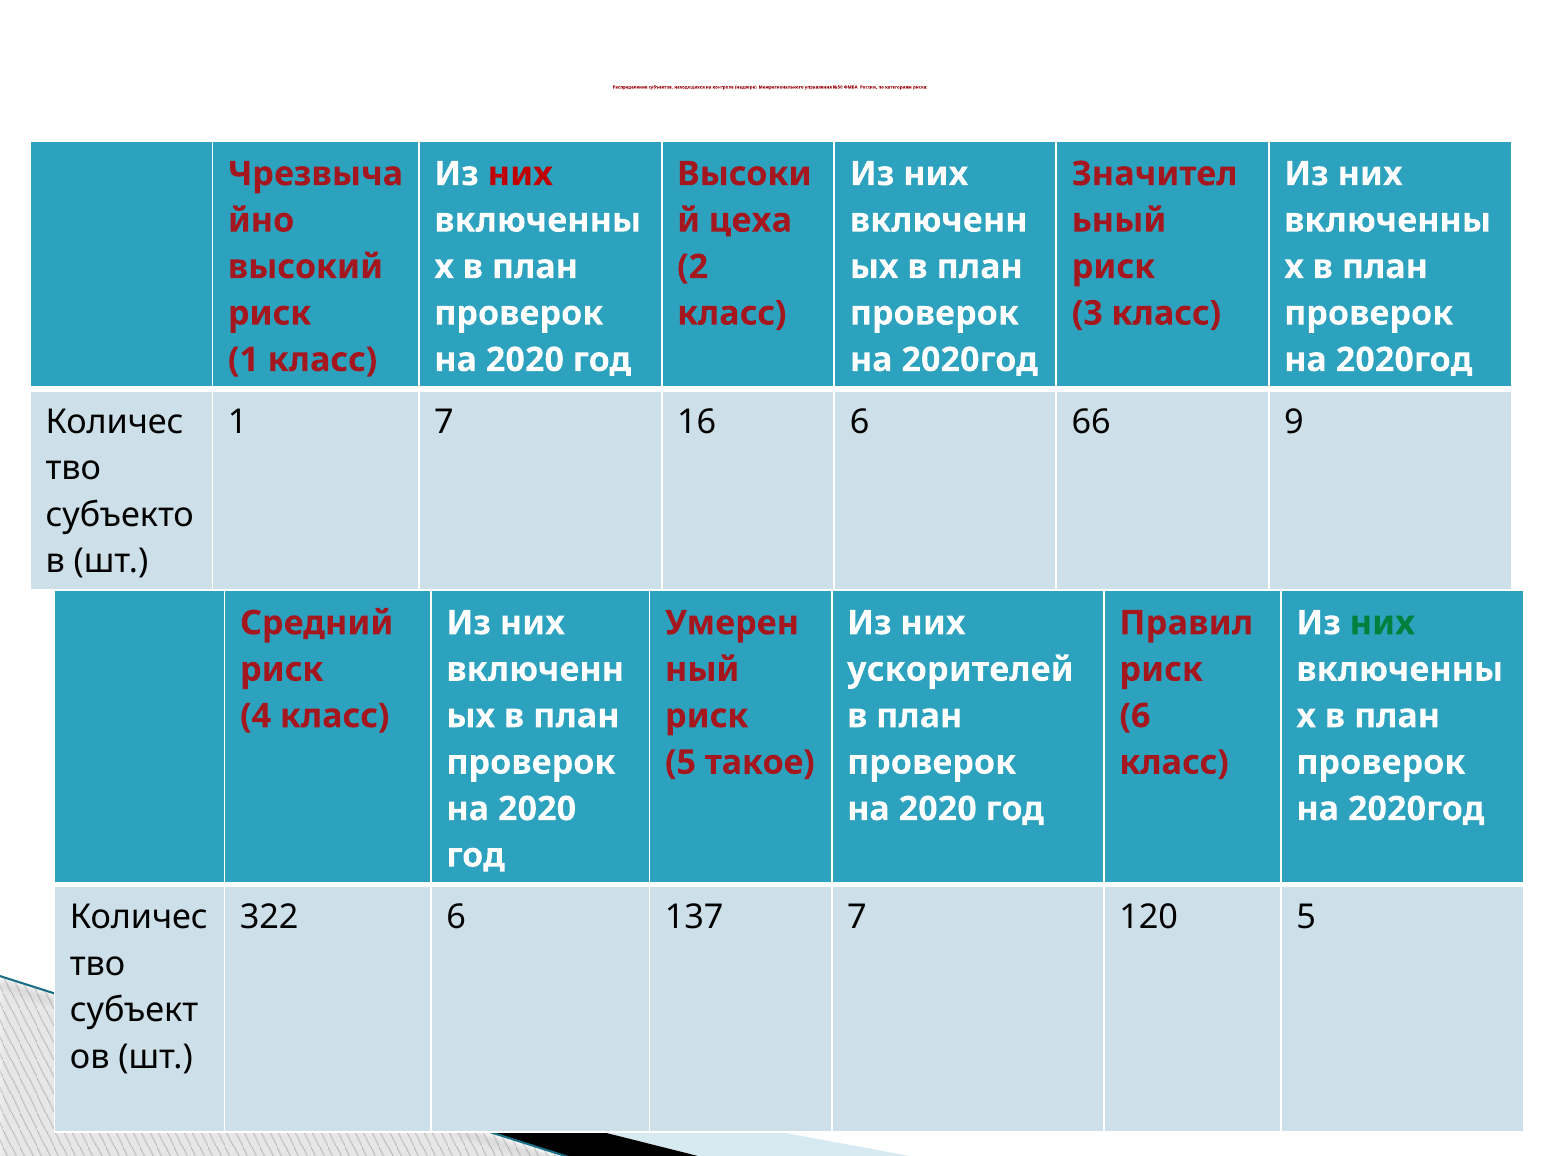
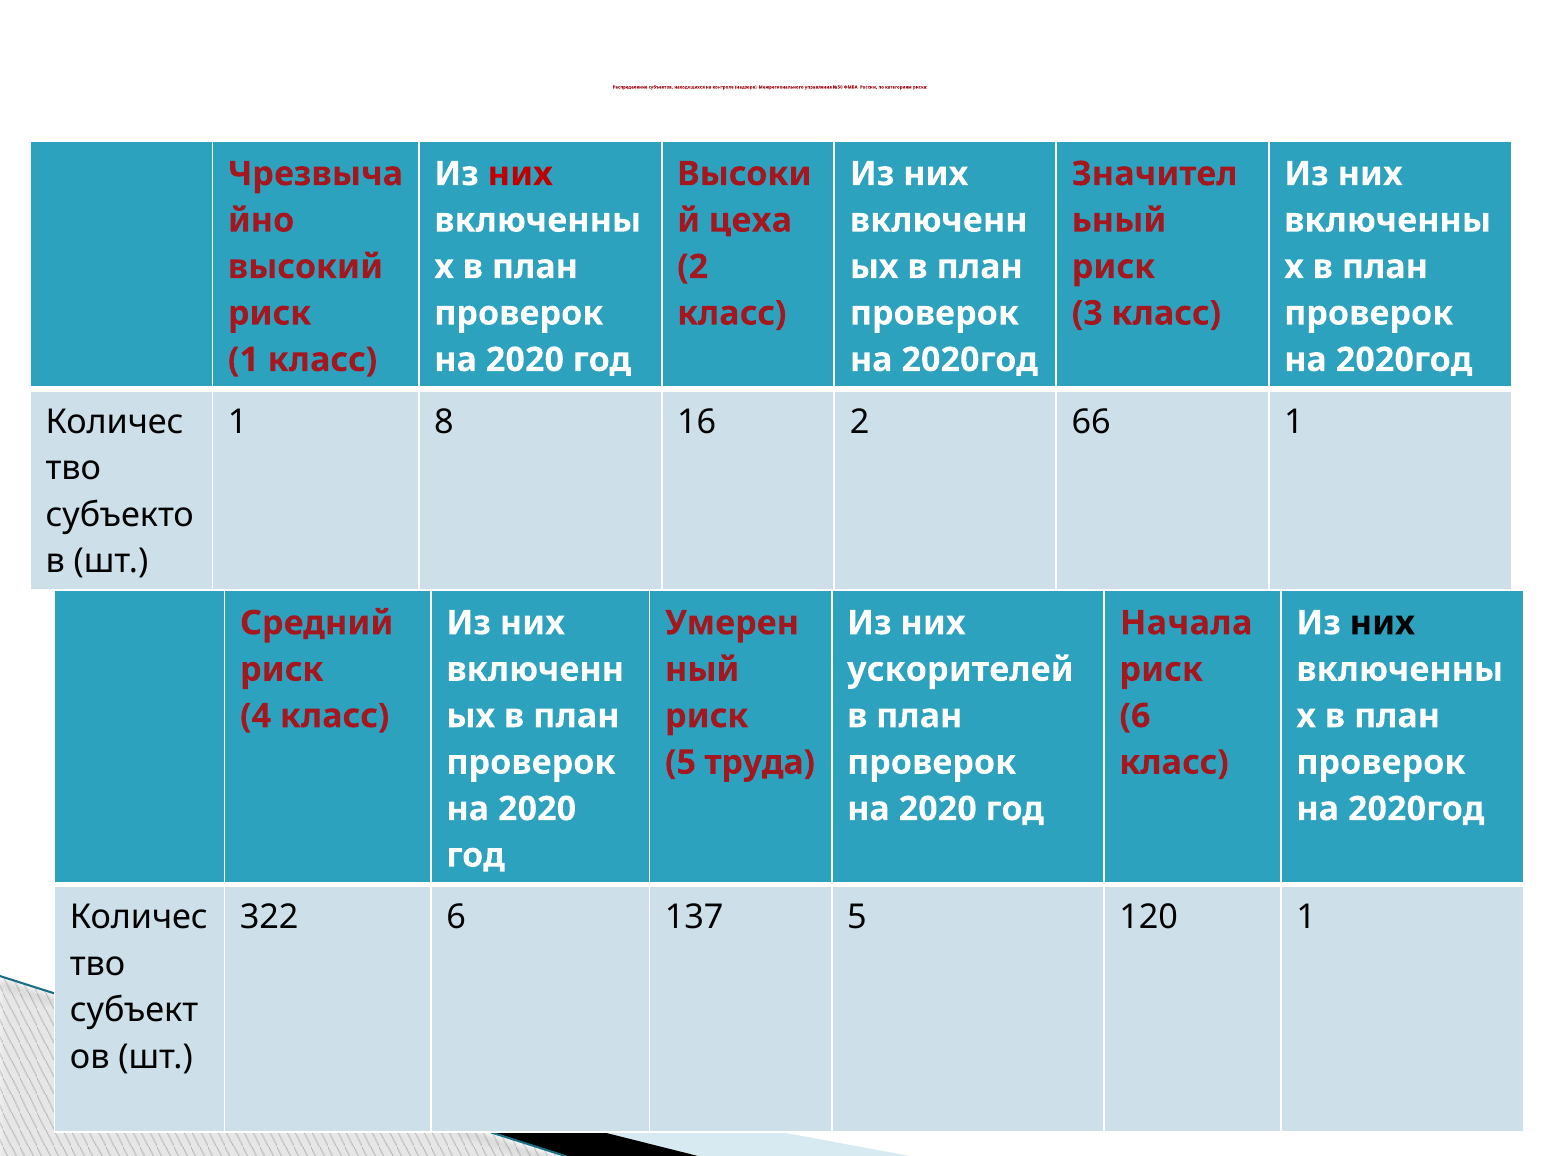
1 7: 7 -> 8
16 6: 6 -> 2
66 9: 9 -> 1
Правил: Правил -> Начала
них at (1382, 623) colour: green -> black
такое: такое -> труда
137 7: 7 -> 5
120 5: 5 -> 1
